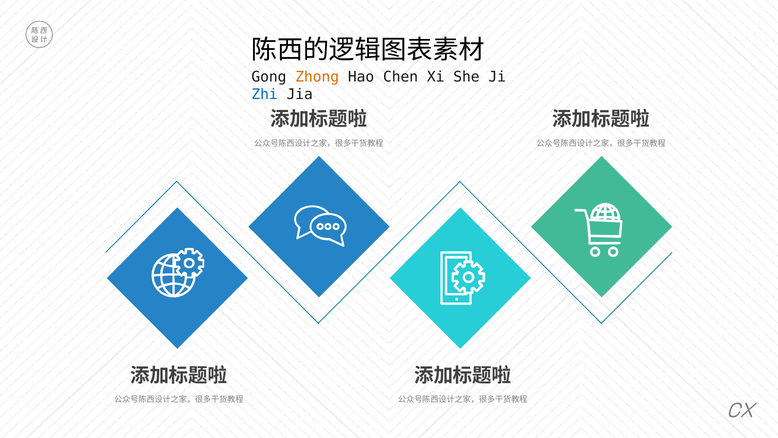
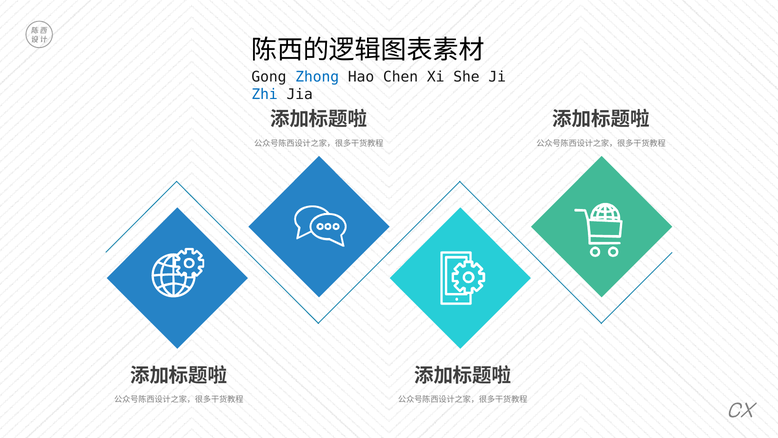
Zhong colour: orange -> blue
